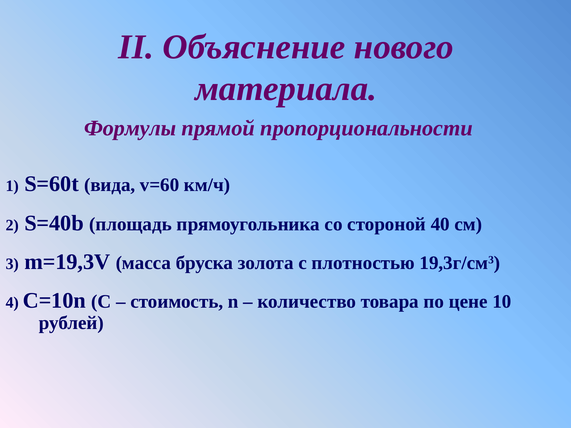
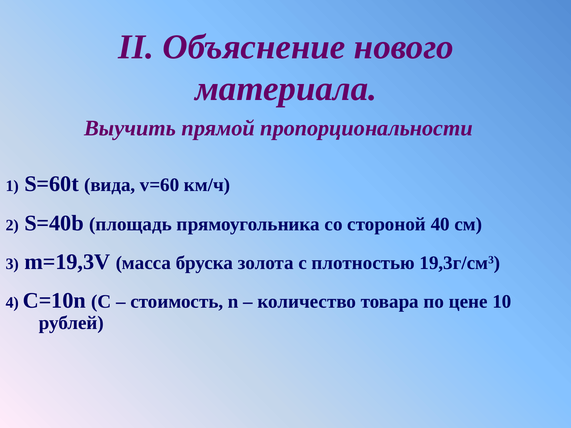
Формулы: Формулы -> Выучить
